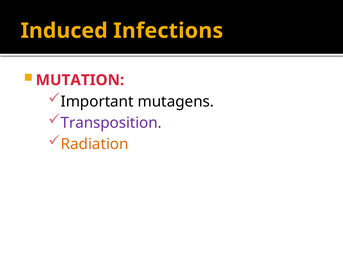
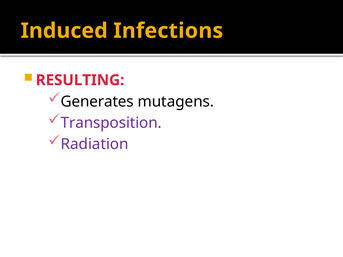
MUTATION: MUTATION -> RESULTING
Important: Important -> Generates
Radiation colour: orange -> purple
